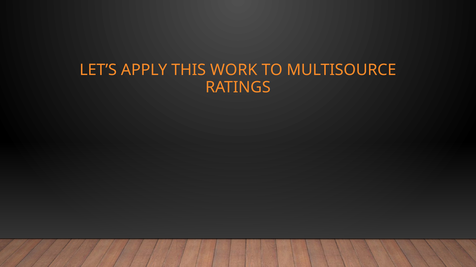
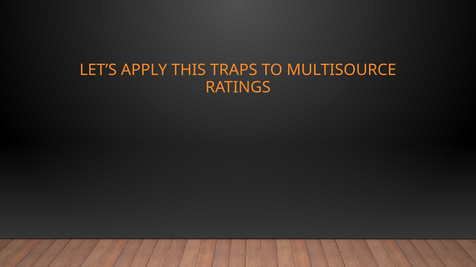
WORK: WORK -> TRAPS
